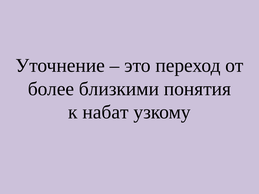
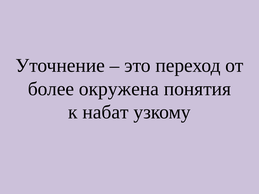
близкими: близкими -> окружена
